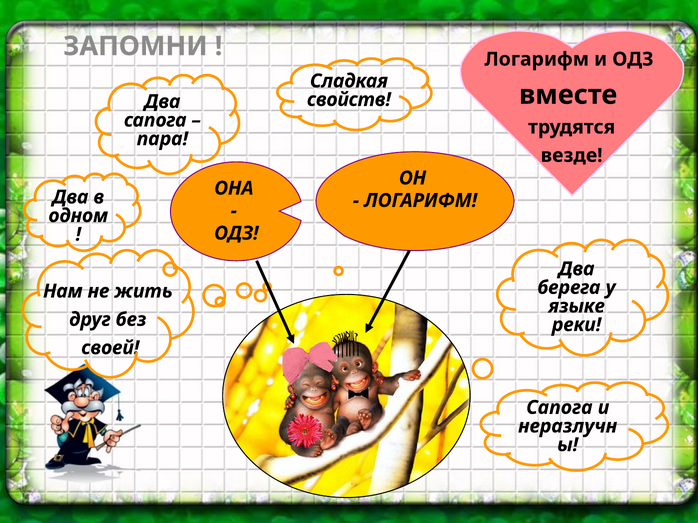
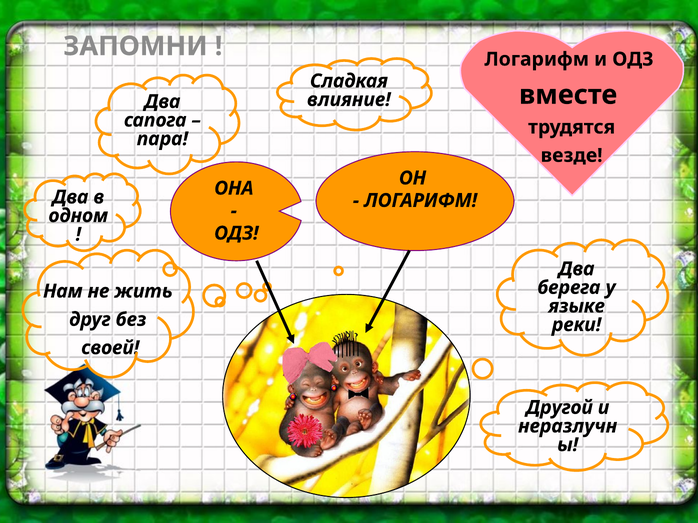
свойств: свойств -> влияние
Сапога at (559, 408): Сапога -> Другой
